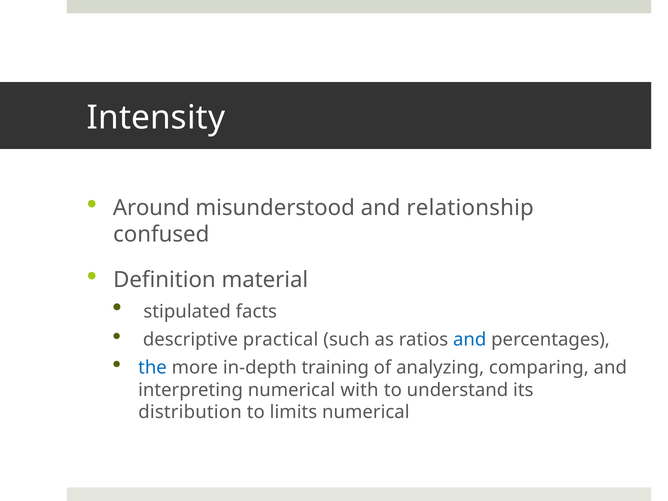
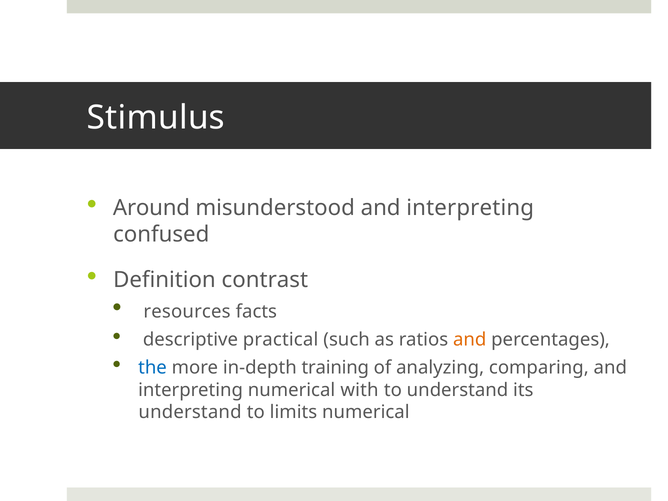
Intensity: Intensity -> Stimulus
misunderstood and relationship: relationship -> interpreting
material: material -> contrast
stipulated: stipulated -> resources
and at (470, 340) colour: blue -> orange
distribution at (190, 412): distribution -> understand
